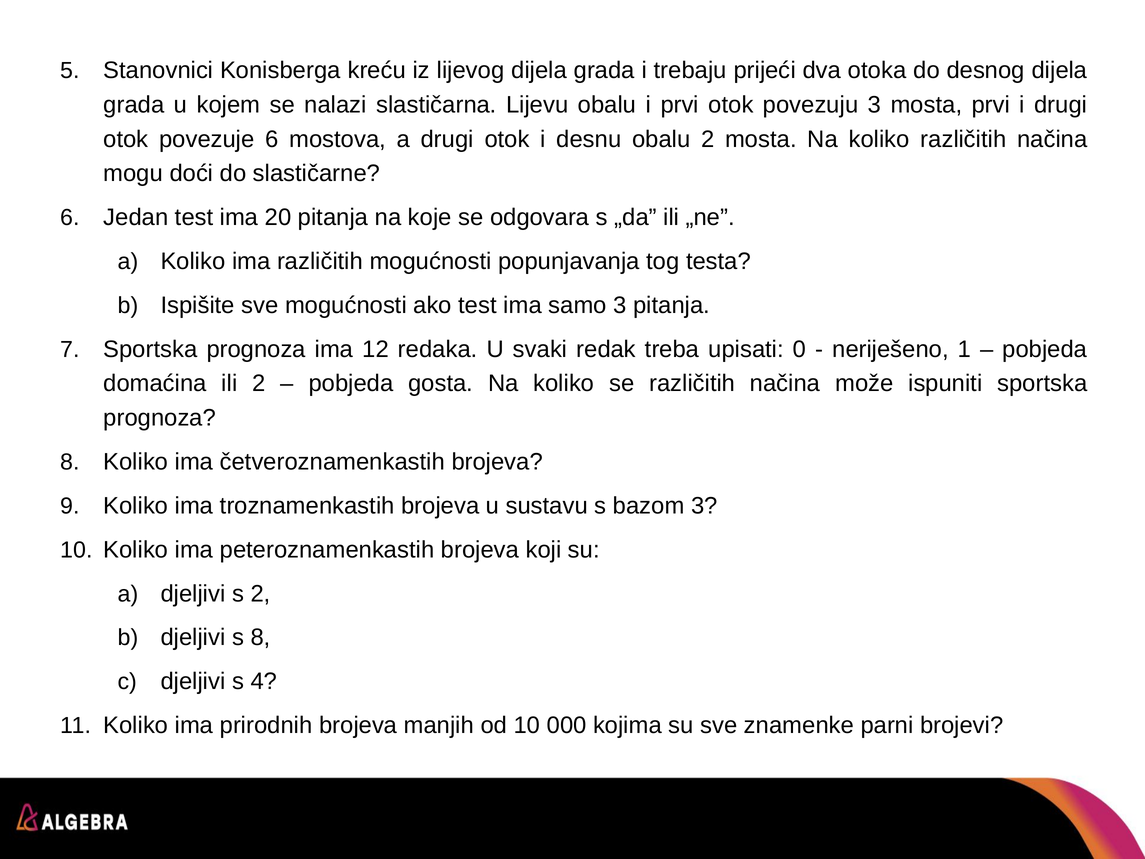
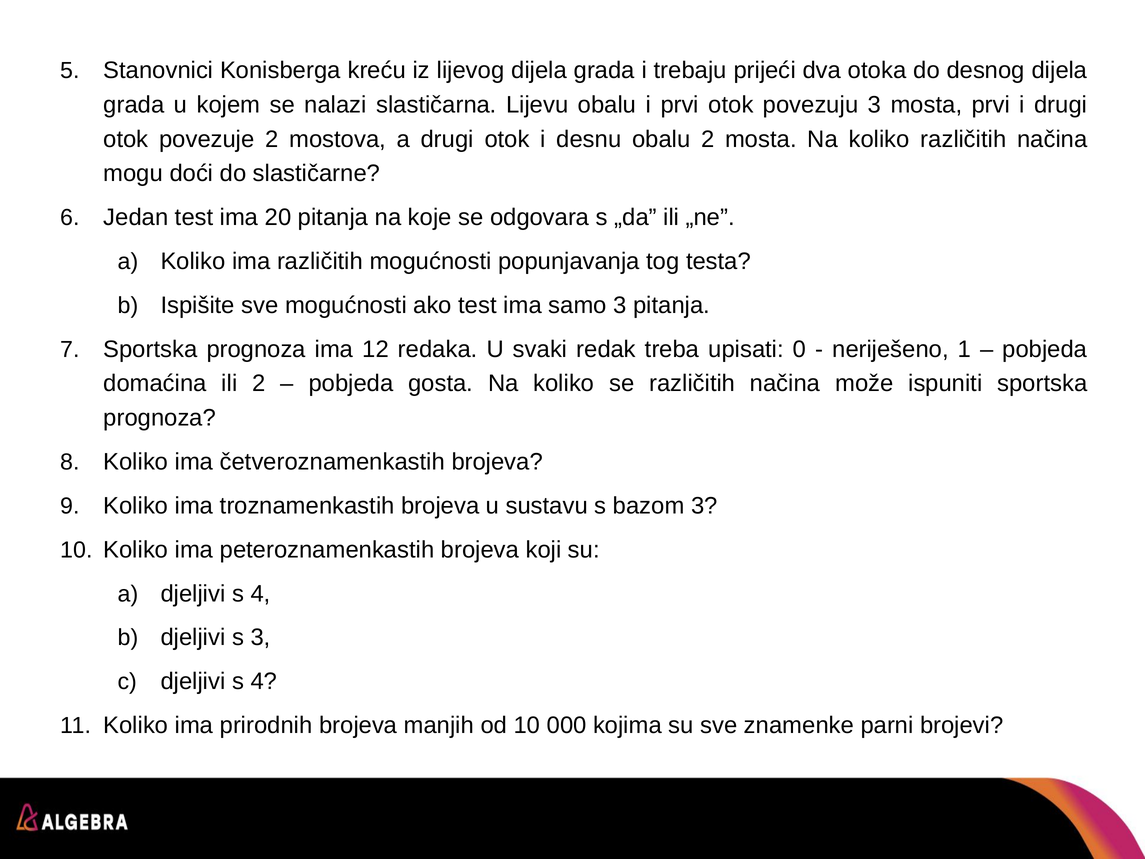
povezuje 6: 6 -> 2
a djeljivi s 2: 2 -> 4
s 8: 8 -> 3
